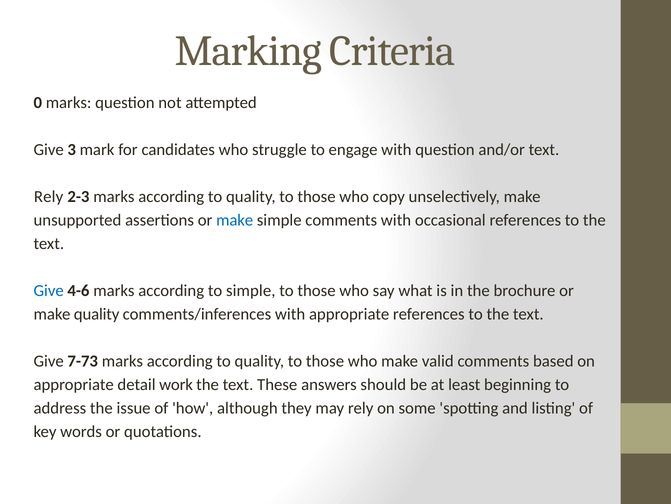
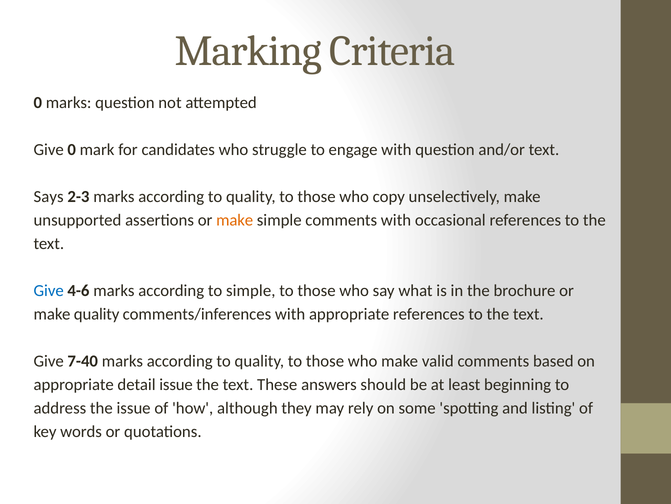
Give 3: 3 -> 0
Rely at (49, 196): Rely -> Says
make at (235, 220) colour: blue -> orange
7-73: 7-73 -> 7-40
detail work: work -> issue
